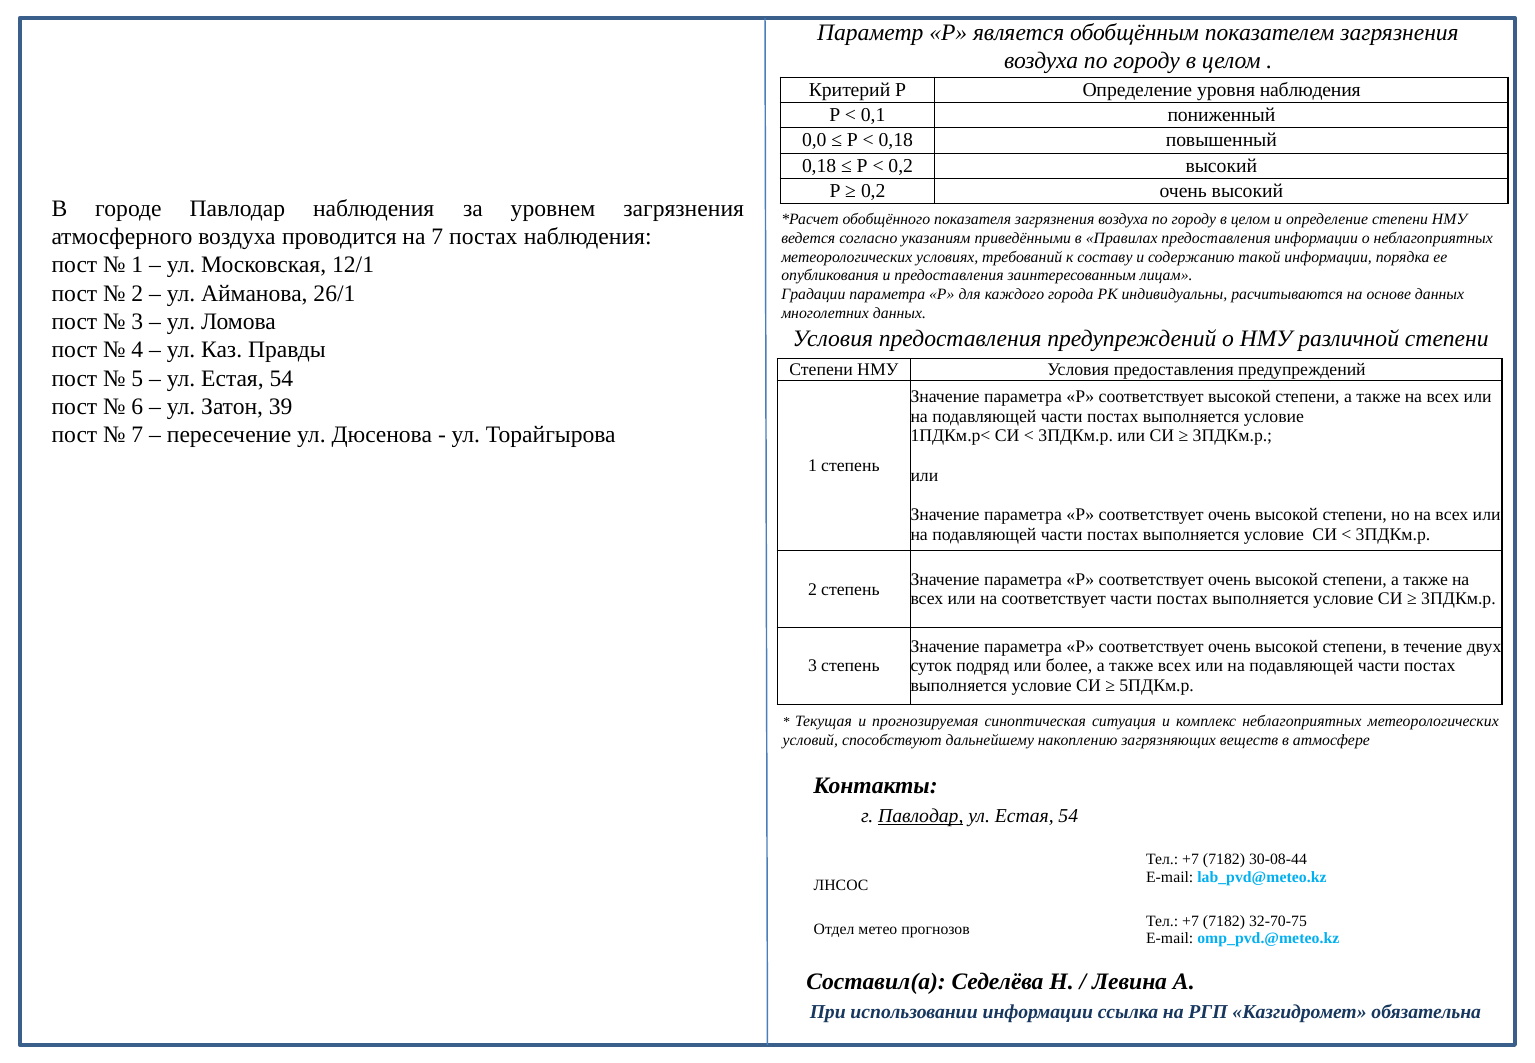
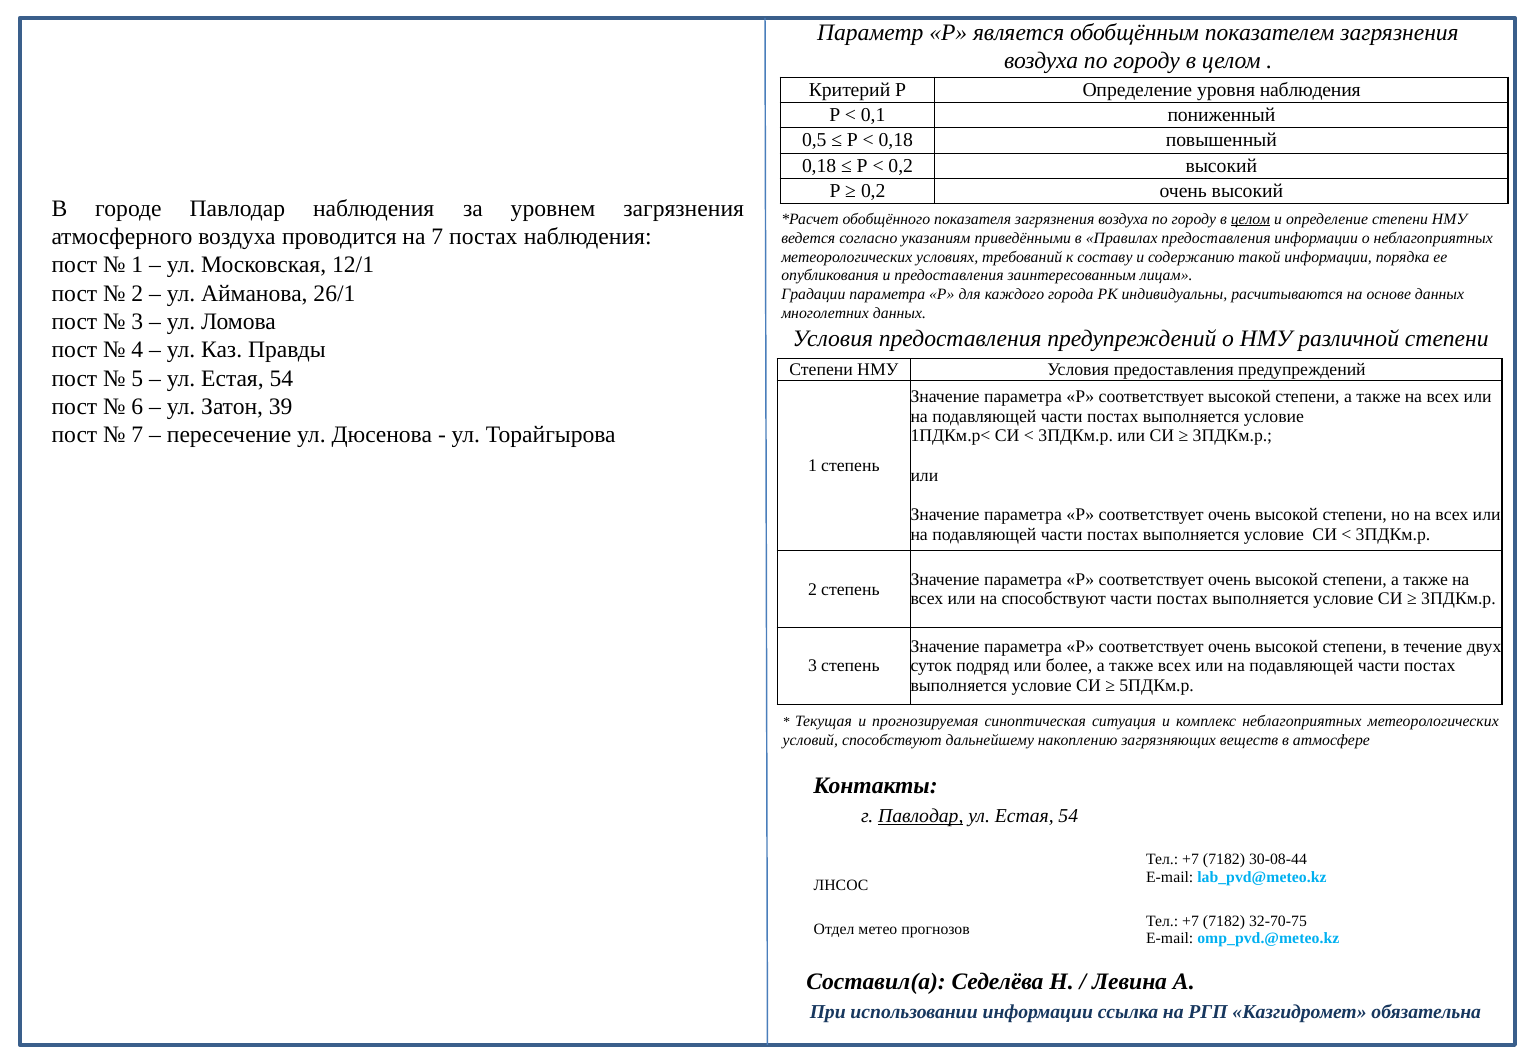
0,0: 0,0 -> 0,5
целом at (1251, 219) underline: none -> present
на соответствует: соответствует -> способствуют
